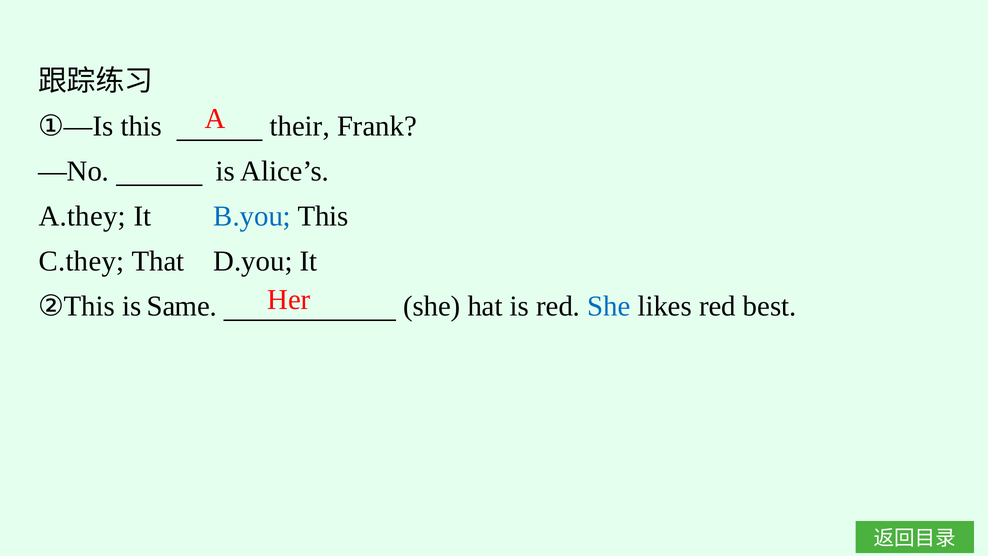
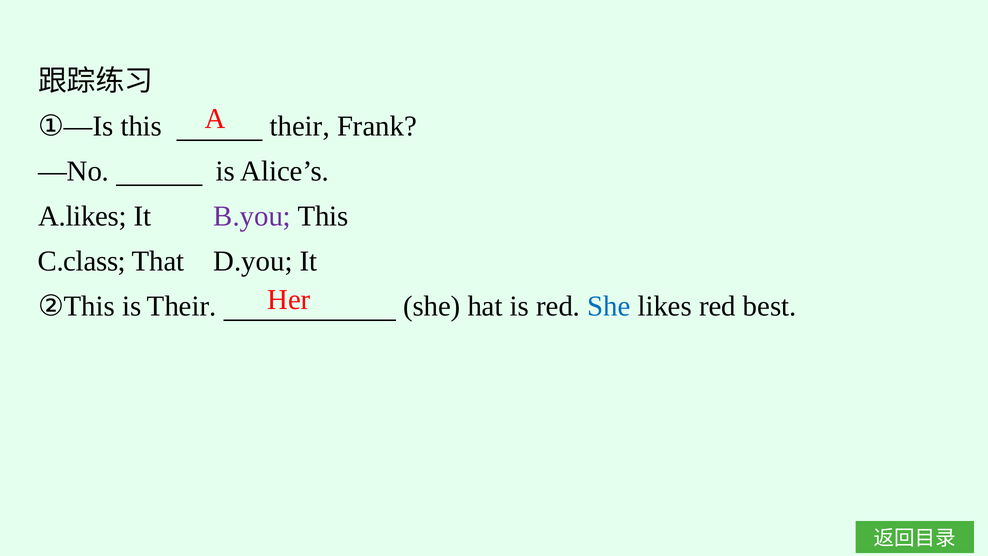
A.they: A.they -> A.likes
B.you colour: blue -> purple
C.they: C.they -> C.class
is Same: Same -> Their
